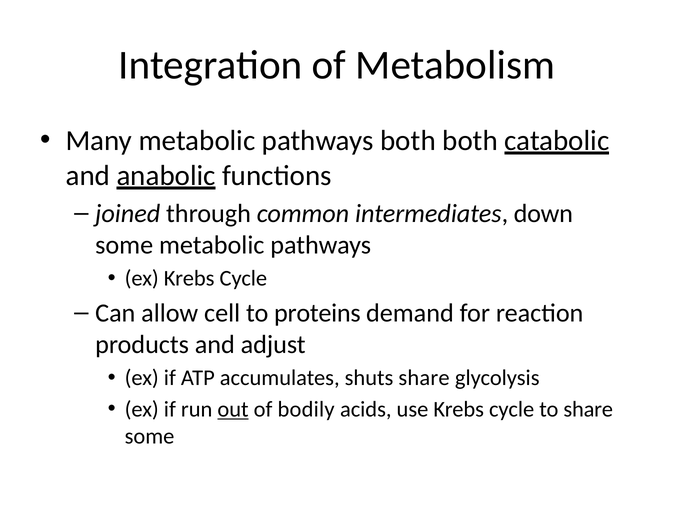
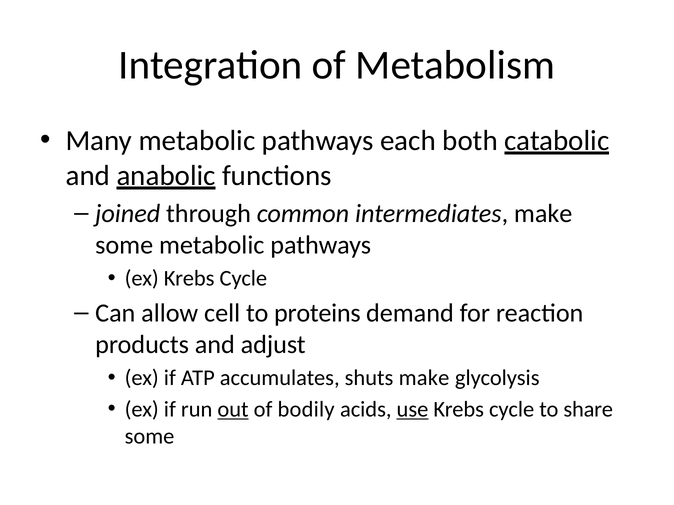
pathways both: both -> each
intermediates down: down -> make
shuts share: share -> make
use underline: none -> present
